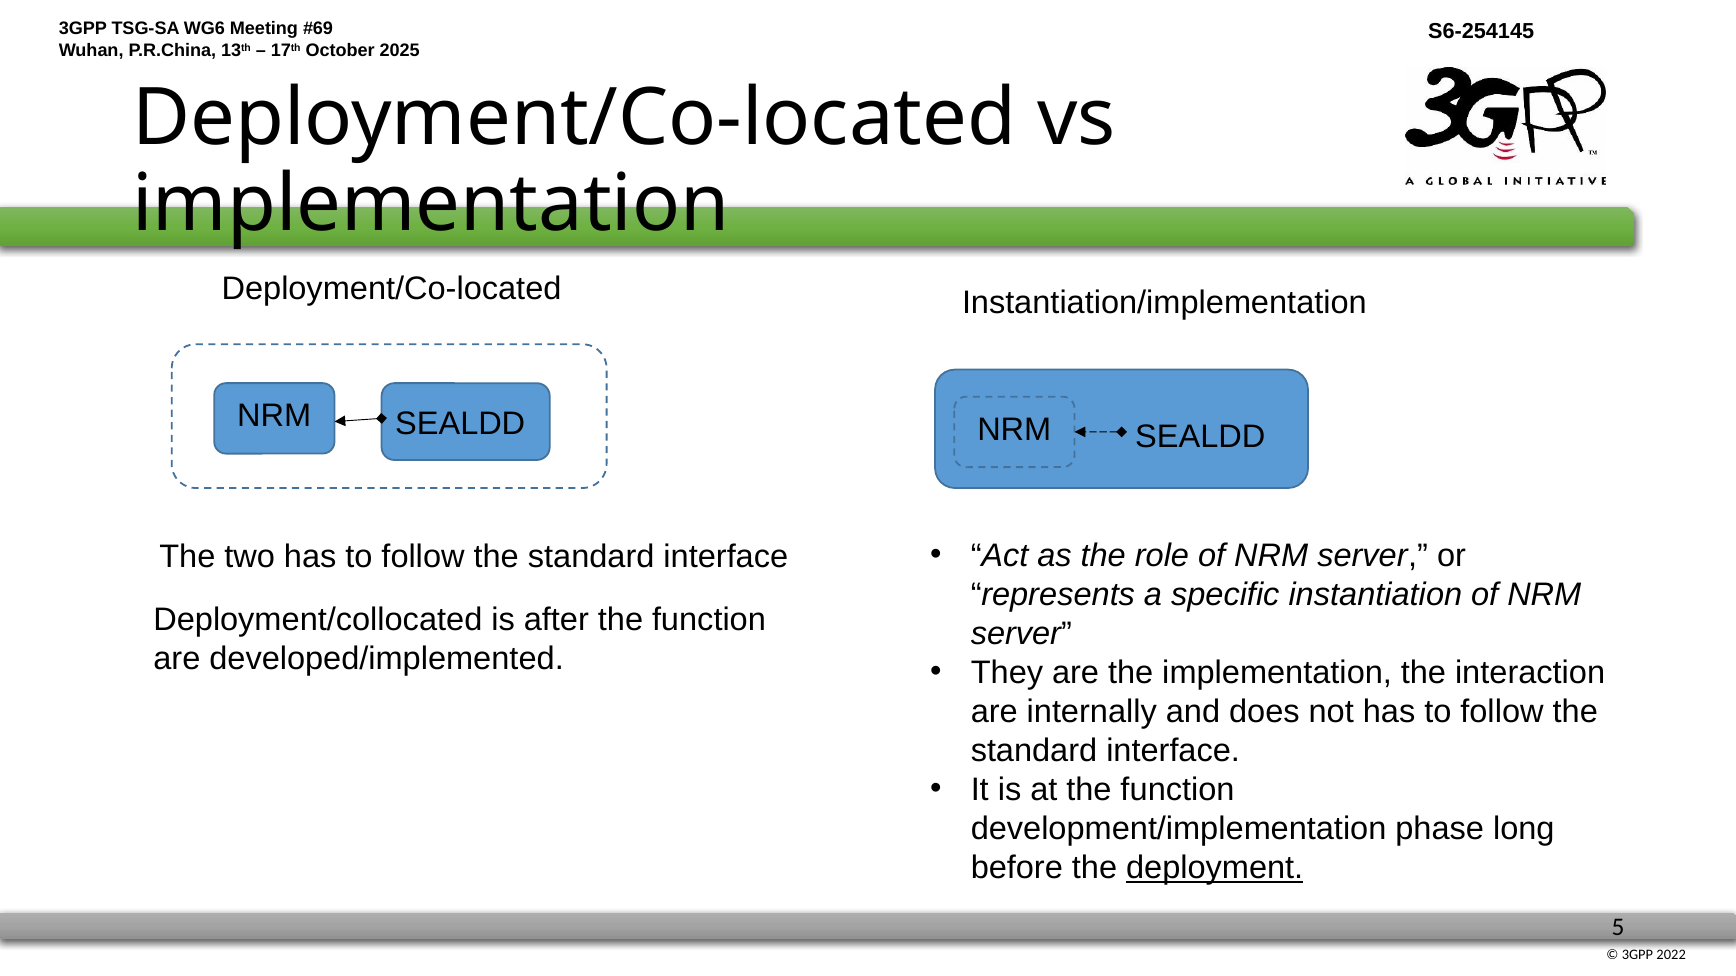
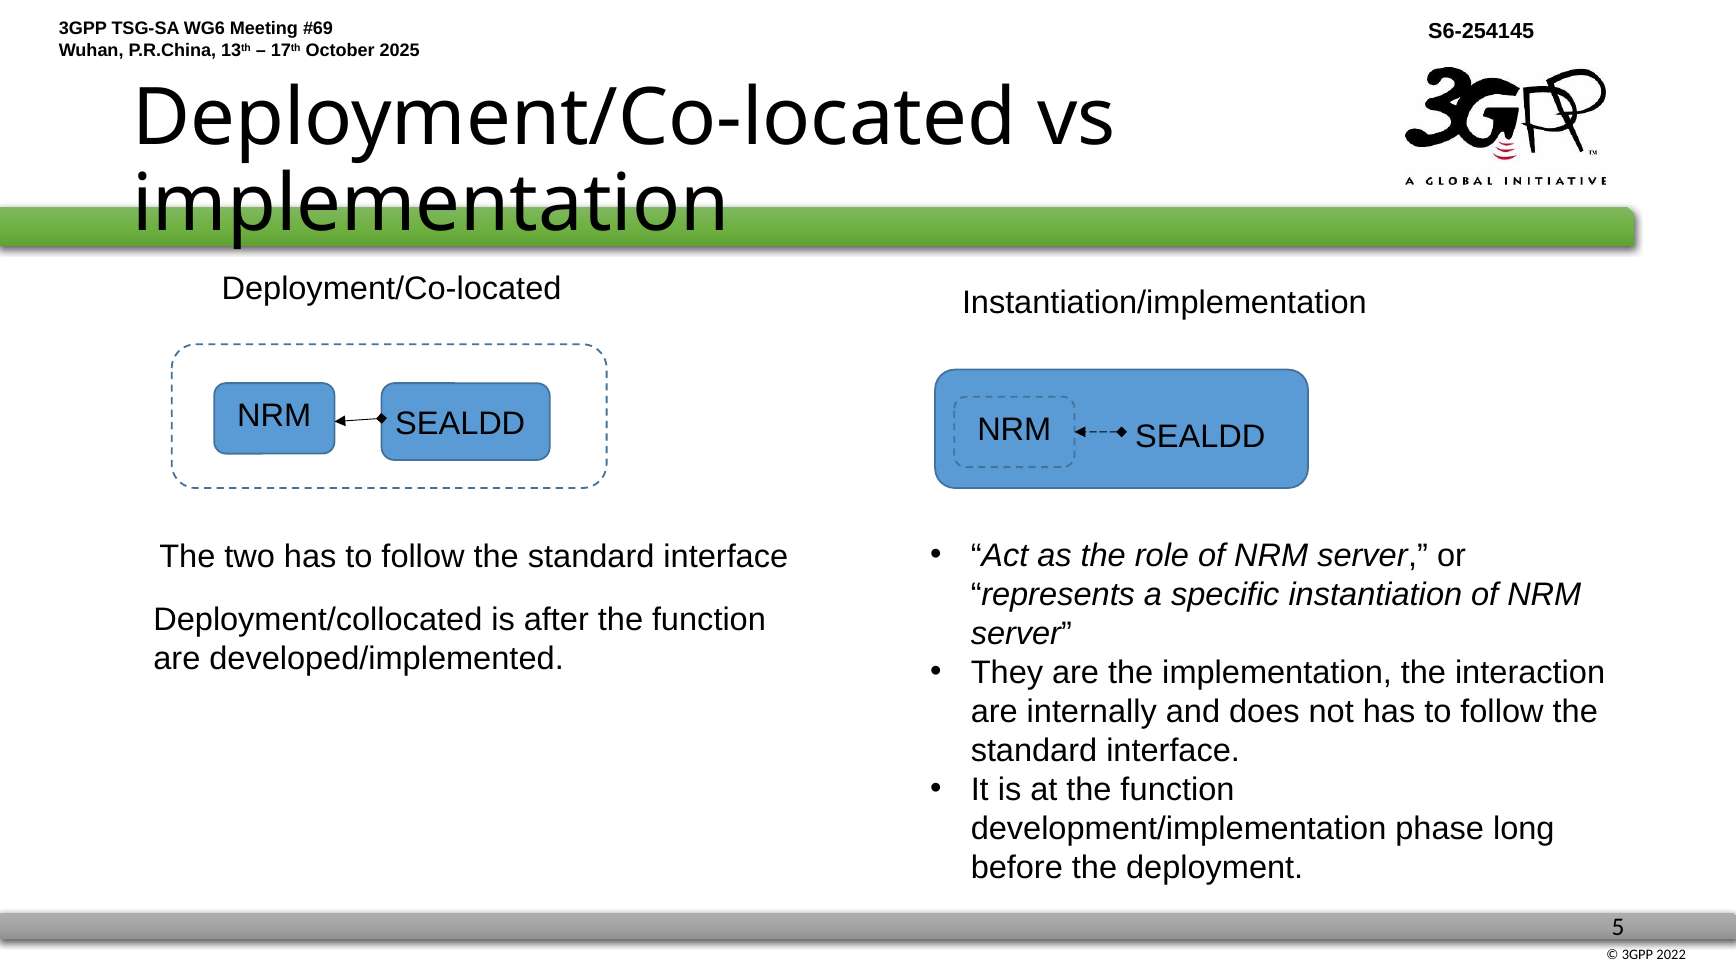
deployment underline: present -> none
